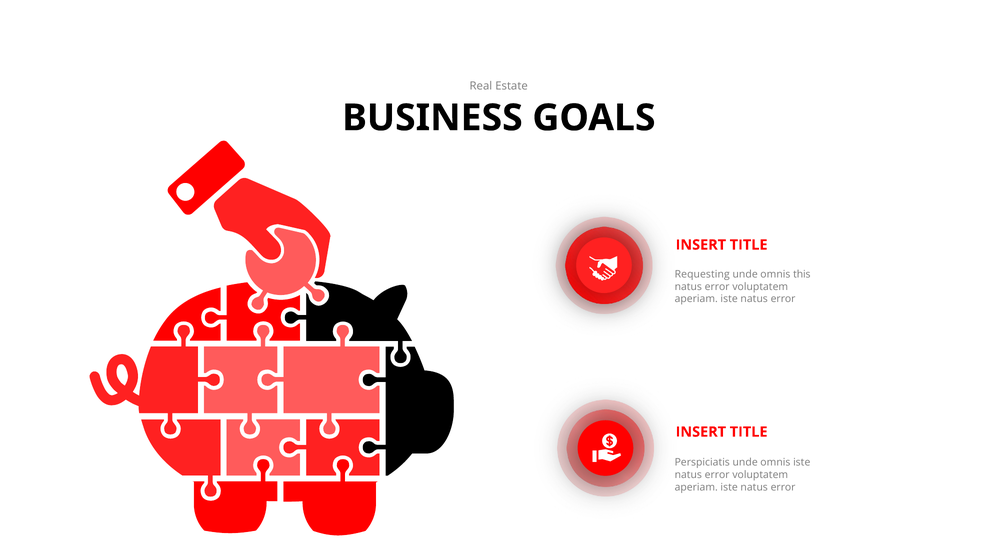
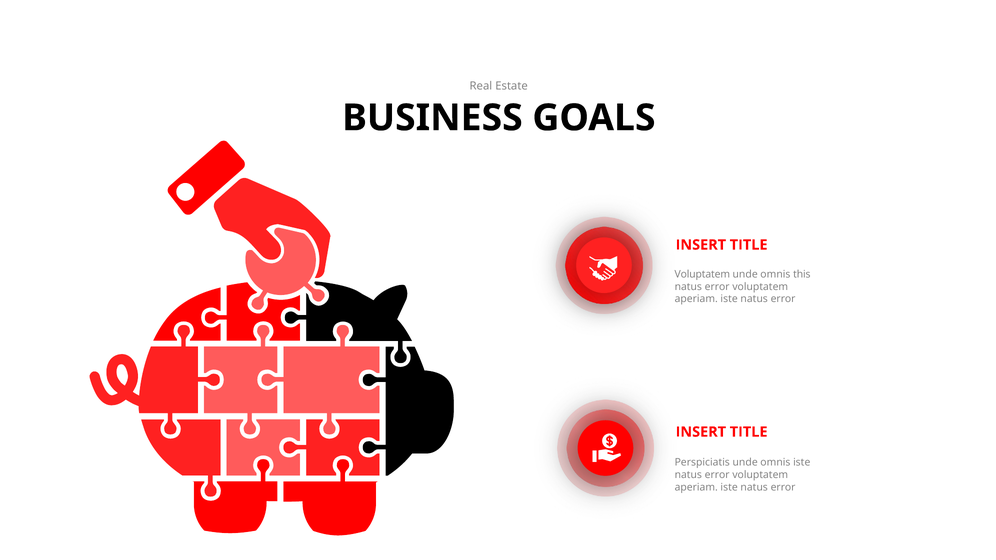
Requesting at (702, 274): Requesting -> Voluptatem
